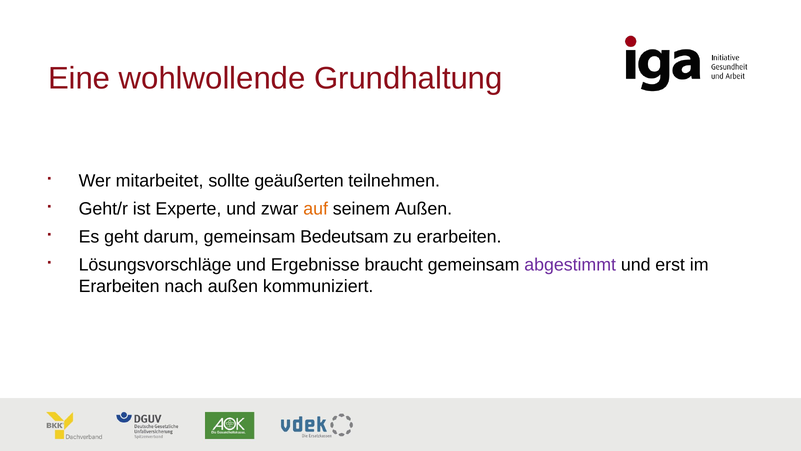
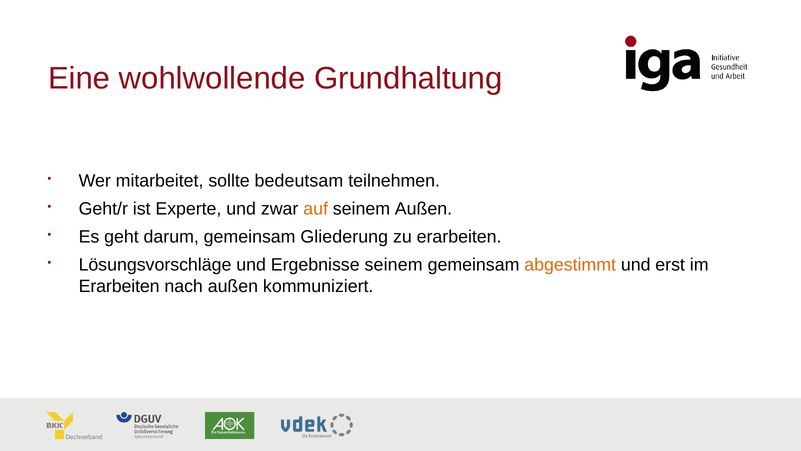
geäußerten: geäußerten -> bedeutsam
Bedeutsam: Bedeutsam -> Gliederung
Ergebnisse braucht: braucht -> seinem
abgestimmt colour: purple -> orange
